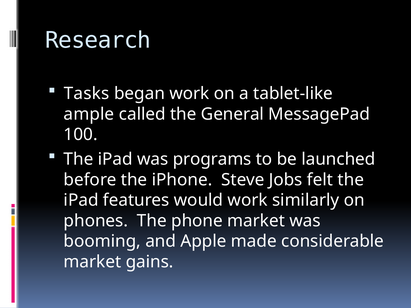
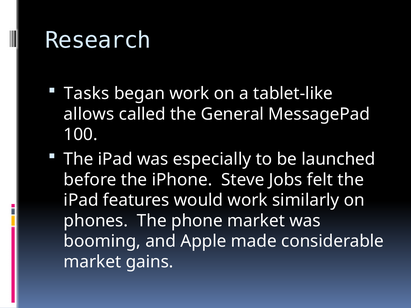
ample: ample -> allows
programs: programs -> especially
